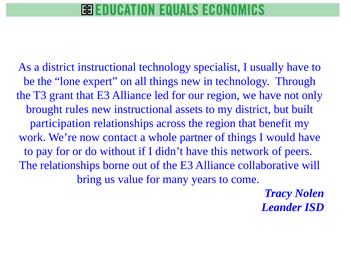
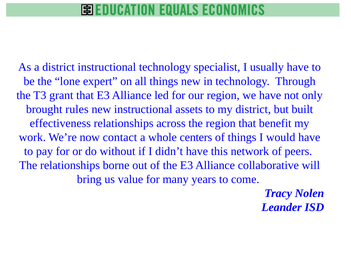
participation: participation -> effectiveness
partner: partner -> centers
